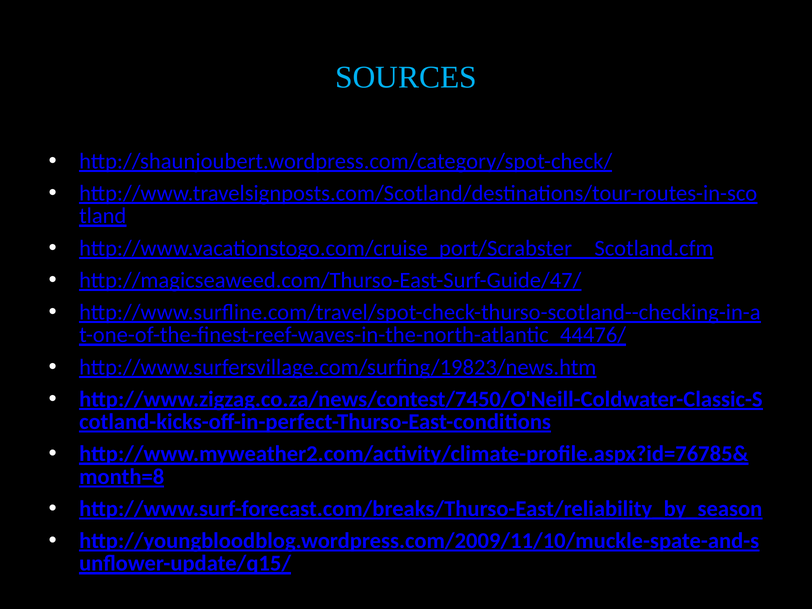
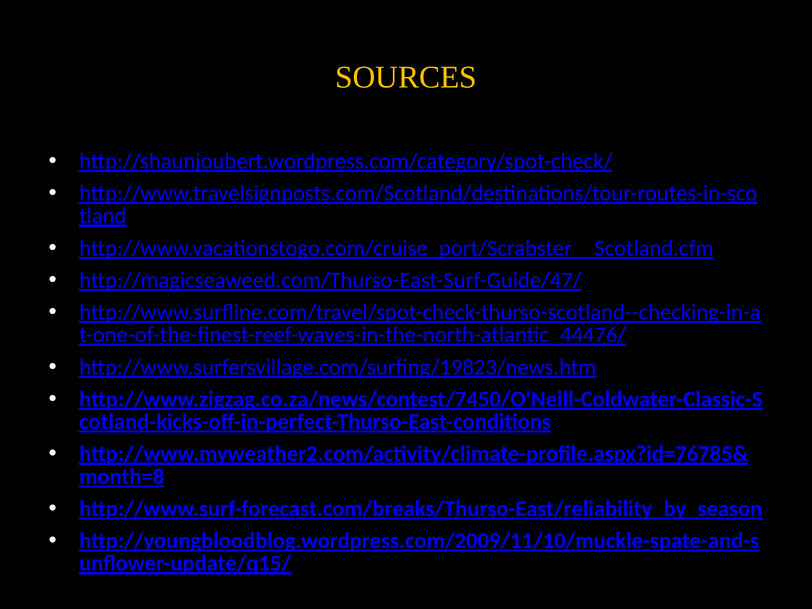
SOURCES colour: light blue -> yellow
